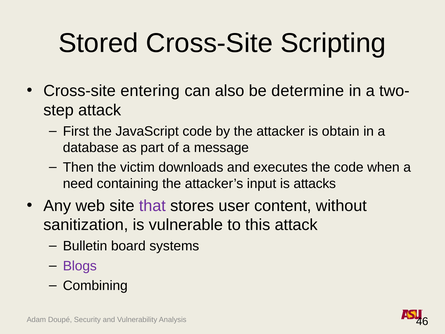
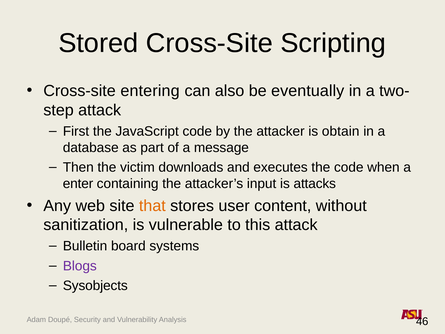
determine: determine -> eventually
need: need -> enter
that colour: purple -> orange
Combining: Combining -> Sysobjects
